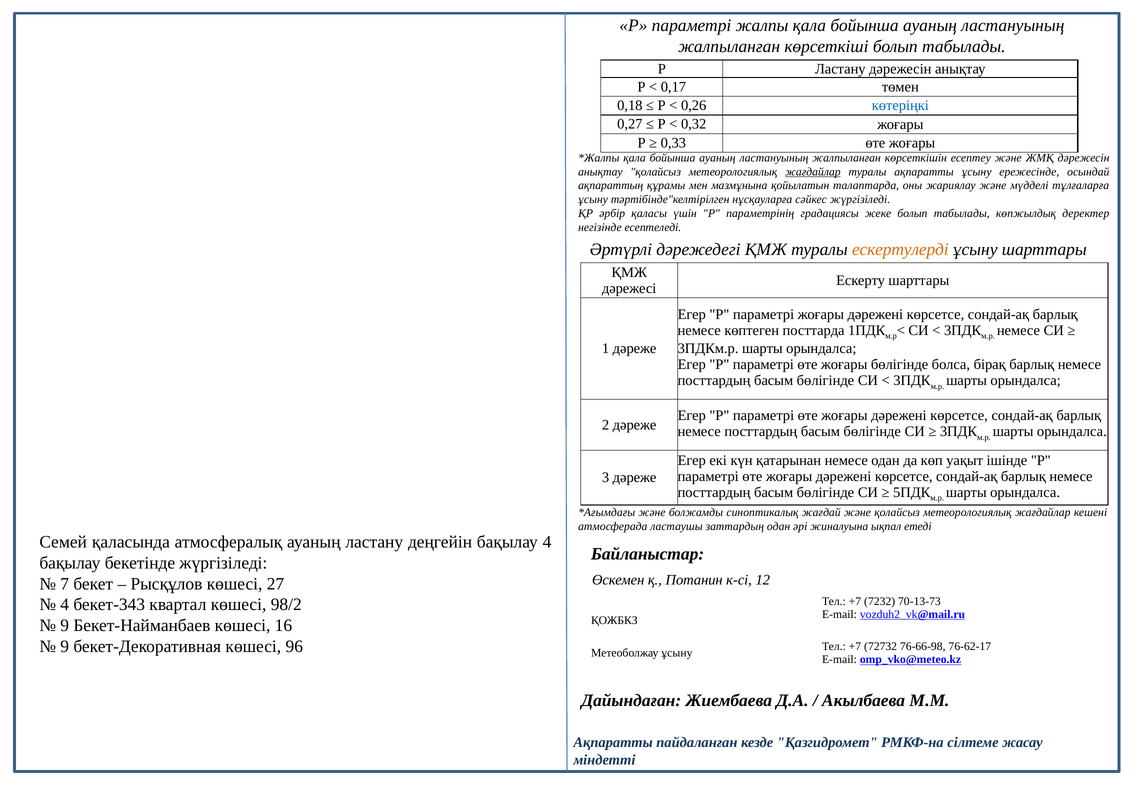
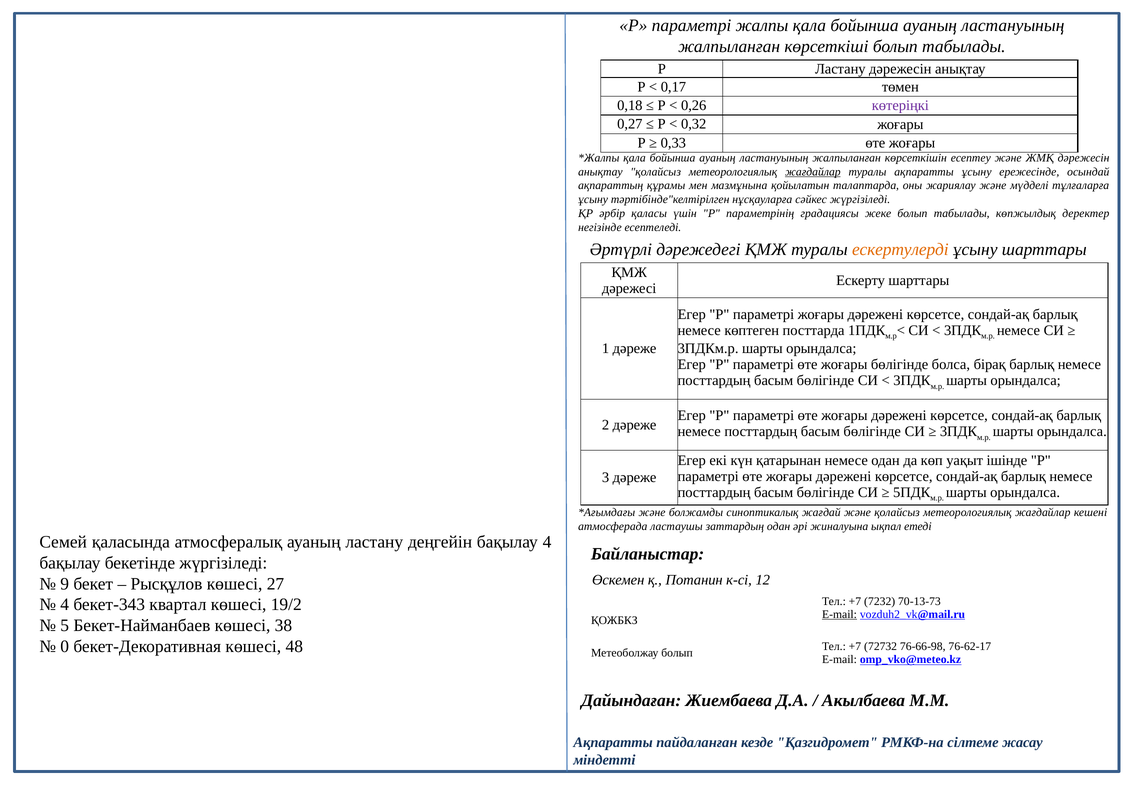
көтеріңкі colour: blue -> purple
7: 7 -> 9
98/2: 98/2 -> 19/2
E-mail at (840, 614) underline: none -> present
9 at (65, 626): 9 -> 5
16: 16 -> 38
9 at (65, 647): 9 -> 0
96: 96 -> 48
Метеоболжау ұсыну: ұсыну -> болып
